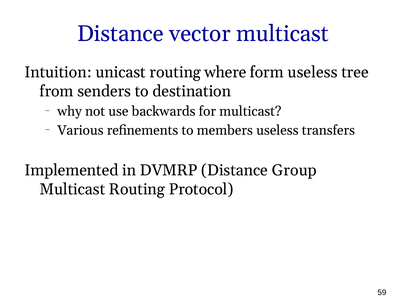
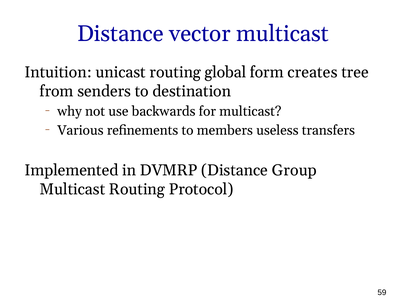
where: where -> global
form useless: useless -> creates
